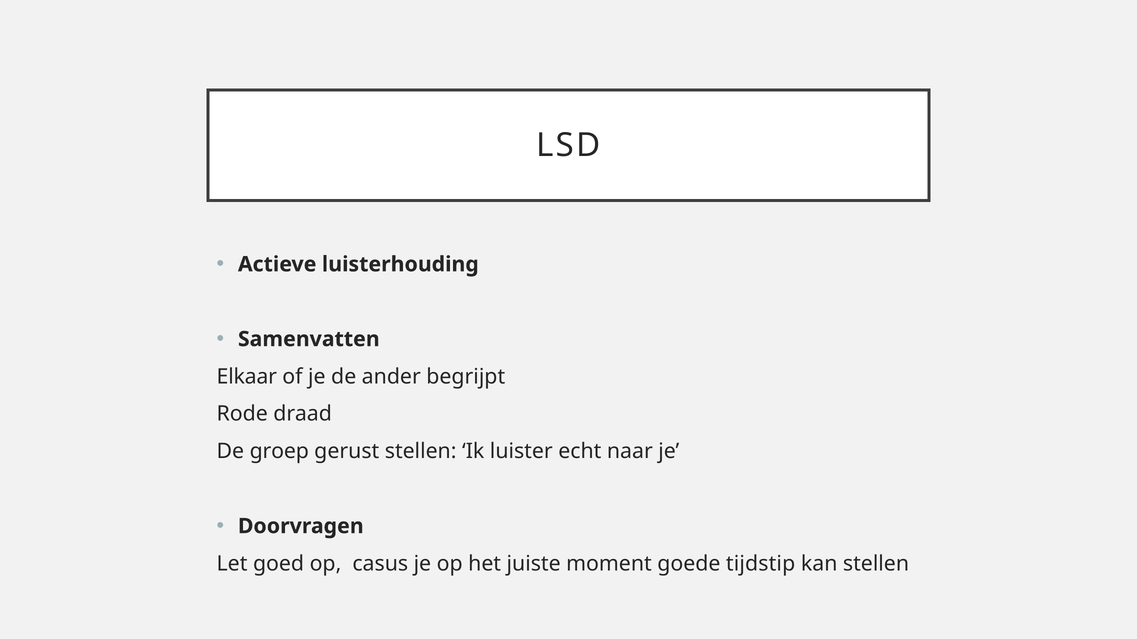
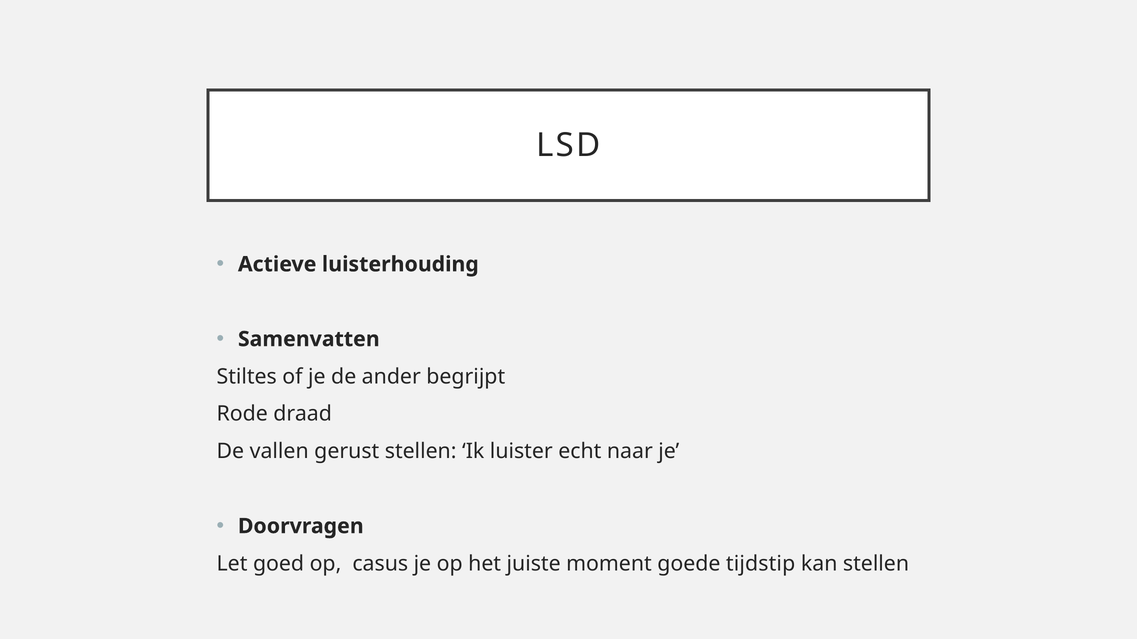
Elkaar: Elkaar -> Stiltes
groep: groep -> vallen
